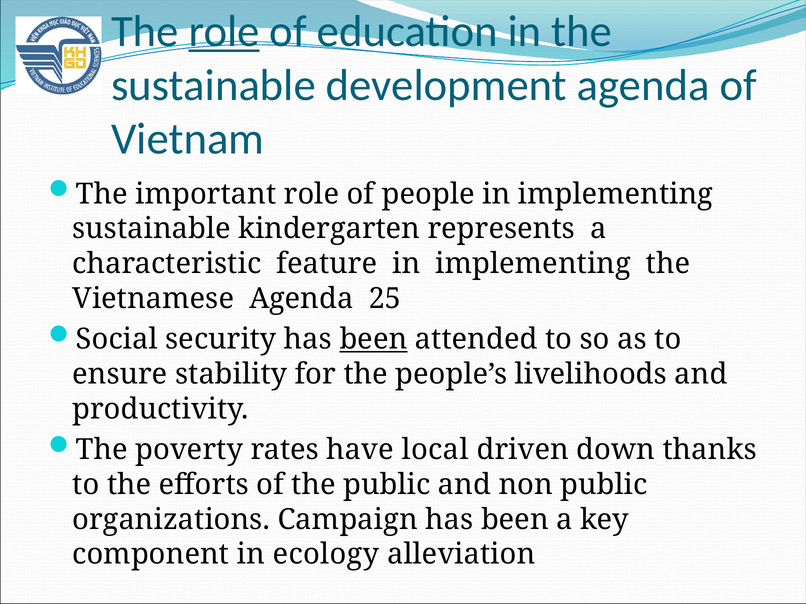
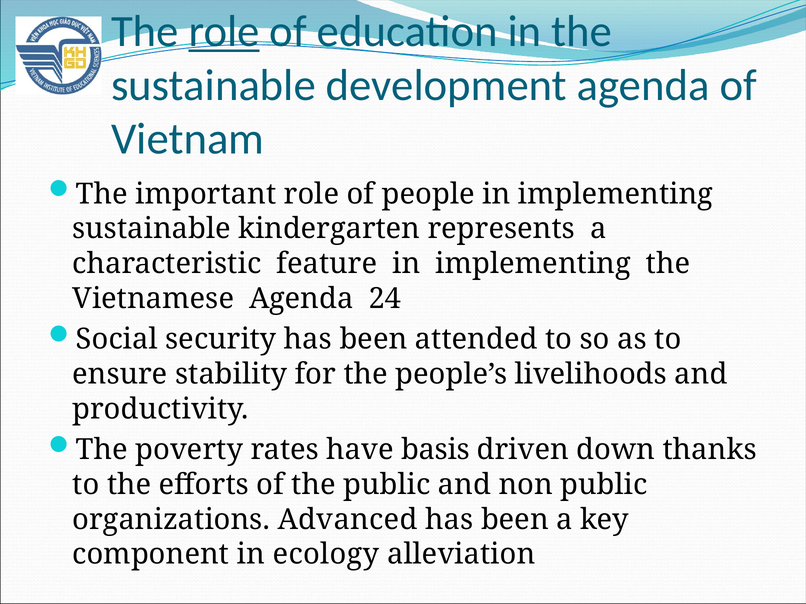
25: 25 -> 24
been at (373, 340) underline: present -> none
local: local -> basis
Campaign: Campaign -> Advanced
